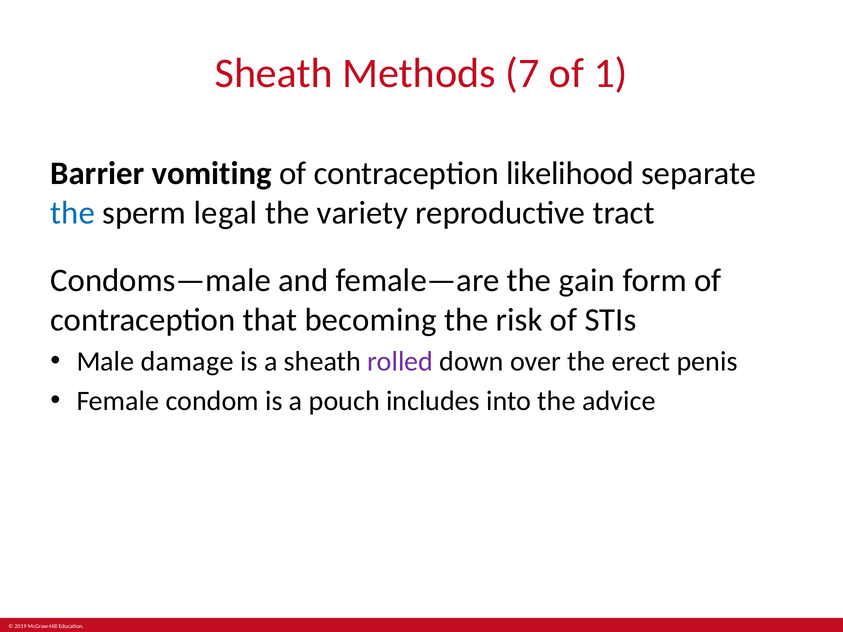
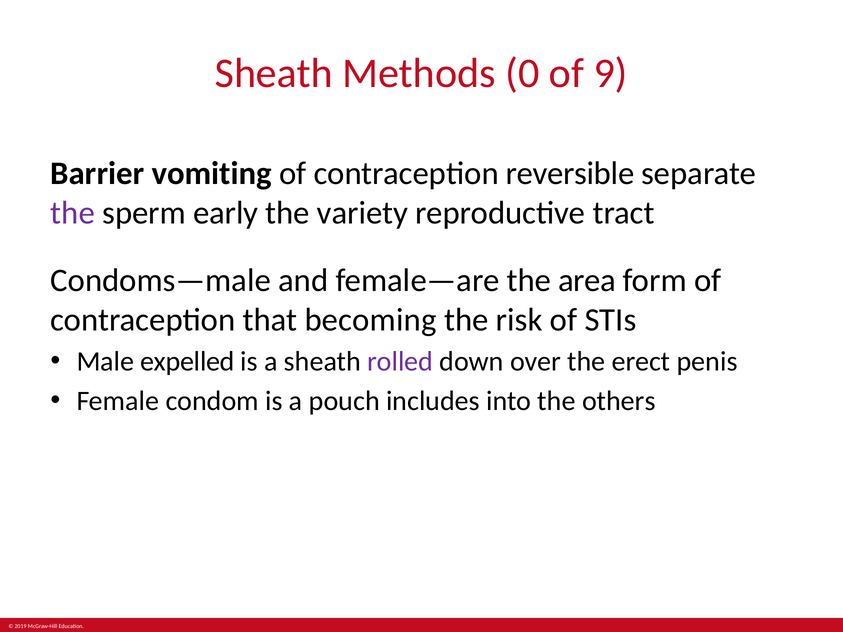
7: 7 -> 0
1: 1 -> 9
likelihood: likelihood -> reversible
the at (73, 213) colour: blue -> purple
legal: legal -> early
gain: gain -> area
damage: damage -> expelled
advice: advice -> others
